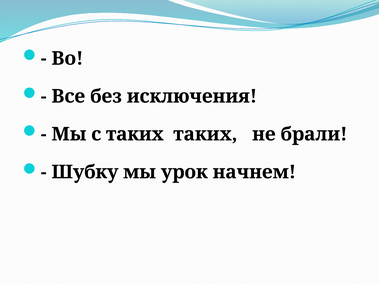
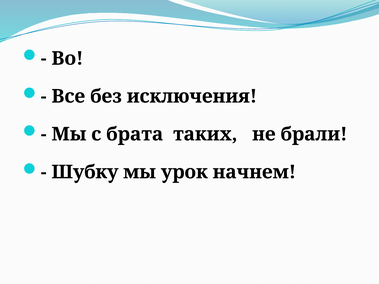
с таких: таких -> брата
